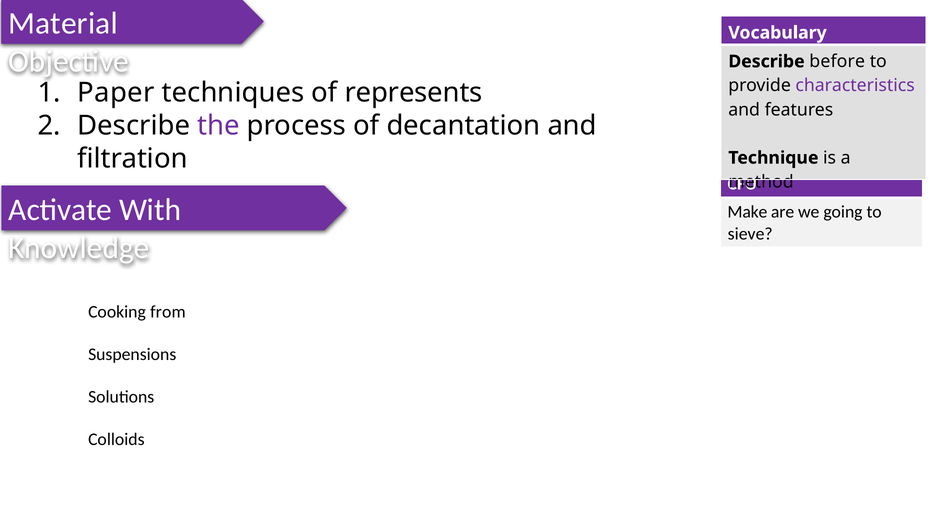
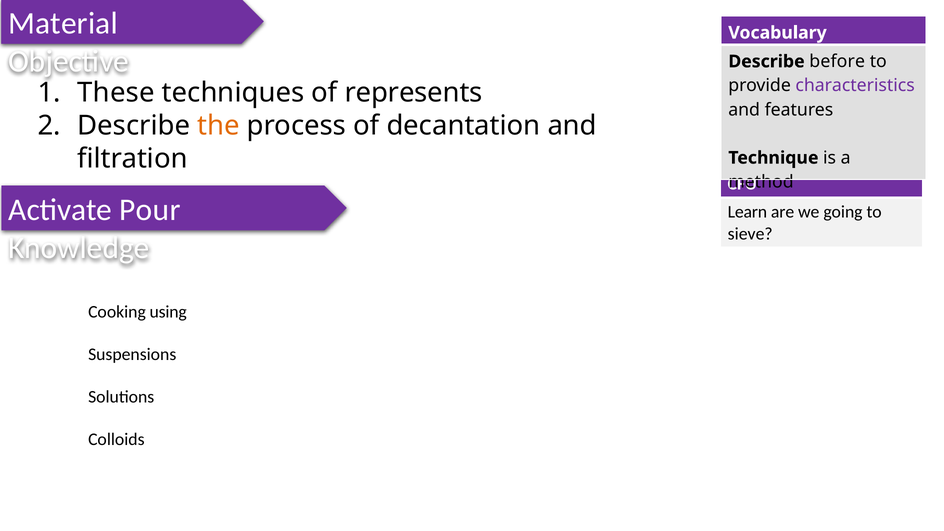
Paper: Paper -> These
the colour: purple -> orange
With: With -> Pour
Make: Make -> Learn
from: from -> using
